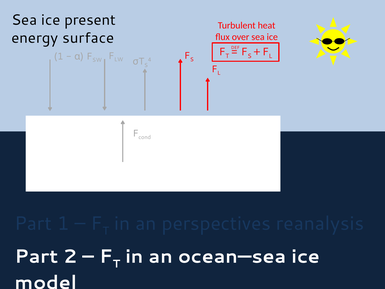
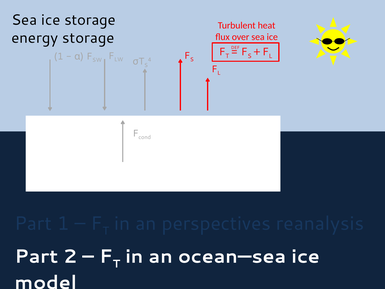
ice present: present -> storage
energy surface: surface -> storage
